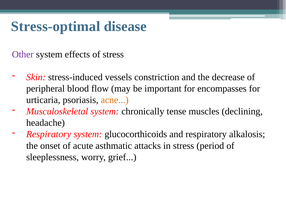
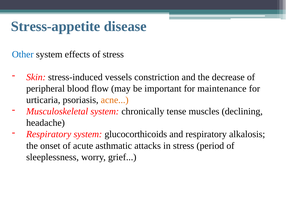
Stress-optimal: Stress-optimal -> Stress-appetite
Other colour: purple -> blue
encompasses: encompasses -> maintenance
